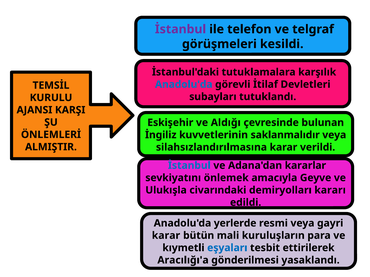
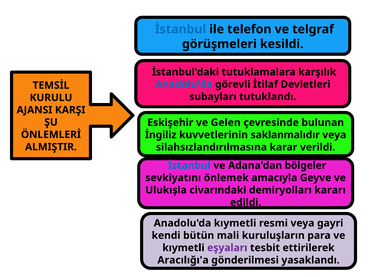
İstanbul at (180, 29) colour: purple -> blue
Aldığı: Aldığı -> Gelen
kararlar: kararlar -> bölgeler
Anadolu'da yerlerde: yerlerde -> kıymetli
karar at (166, 236): karar -> kendi
eşyaları colour: blue -> purple
